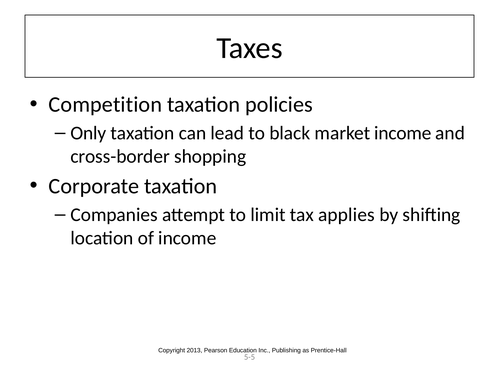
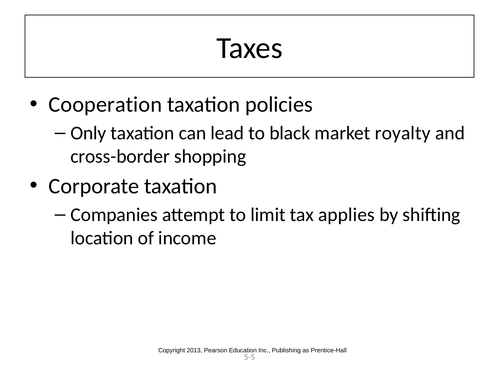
Competition: Competition -> Cooperation
market income: income -> royalty
